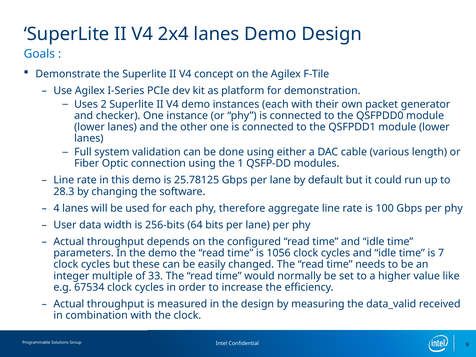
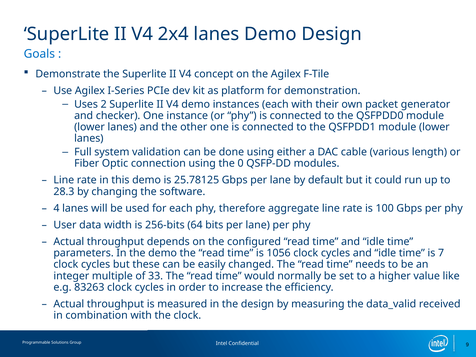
1: 1 -> 0
67534: 67534 -> 83263
